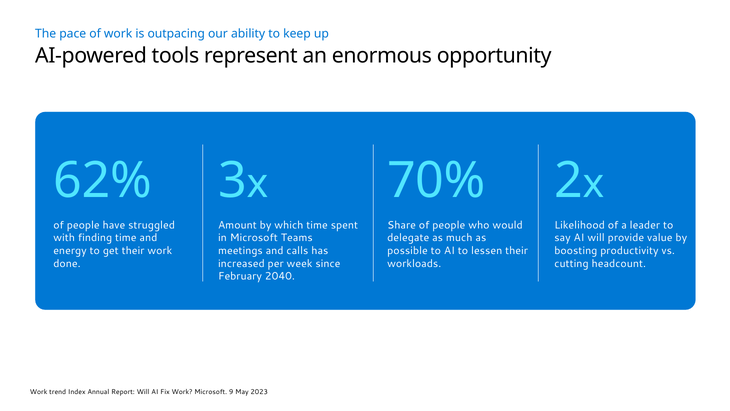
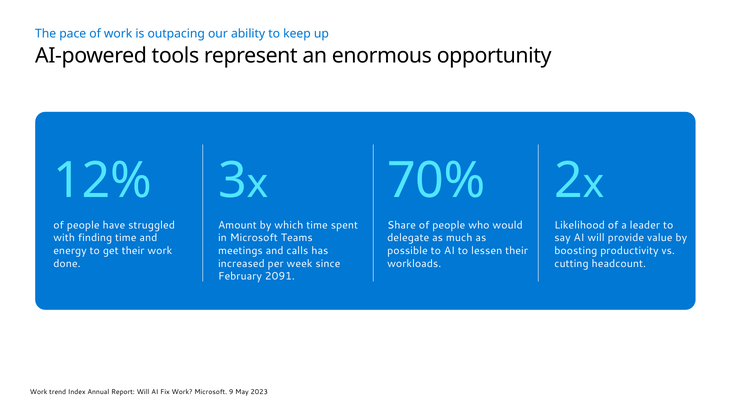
62%: 62% -> 12%
2040: 2040 -> 2091
